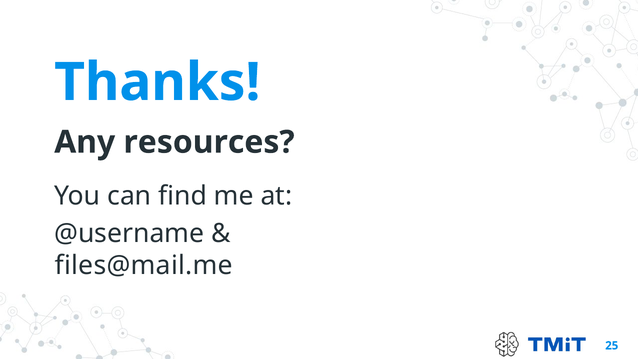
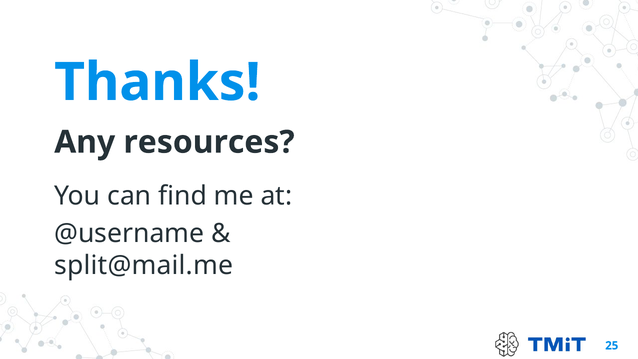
files@mail.me: files@mail.me -> split@mail.me
